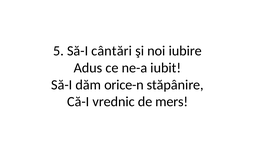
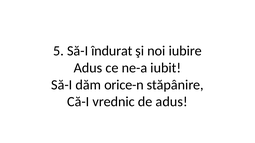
cântări: cântări -> îndurat
de mers: mers -> adus
